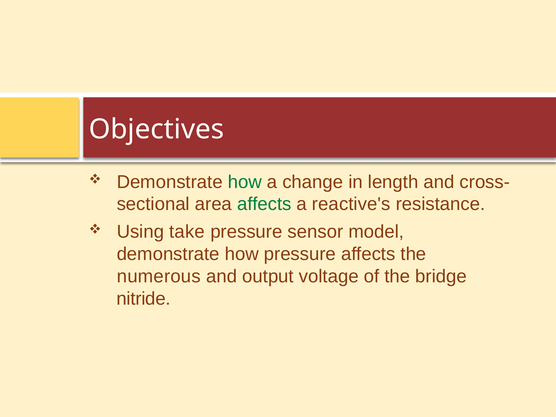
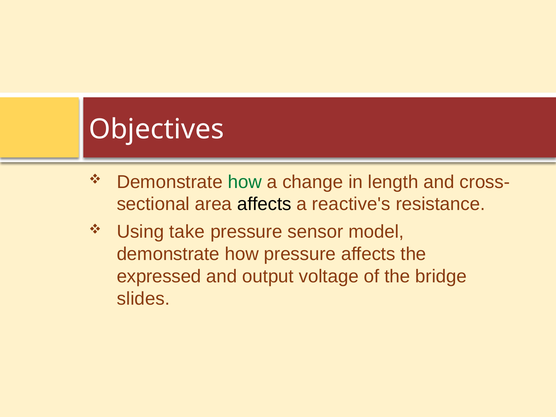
affects at (264, 204) colour: green -> black
numerous: numerous -> expressed
nitride: nitride -> slides
